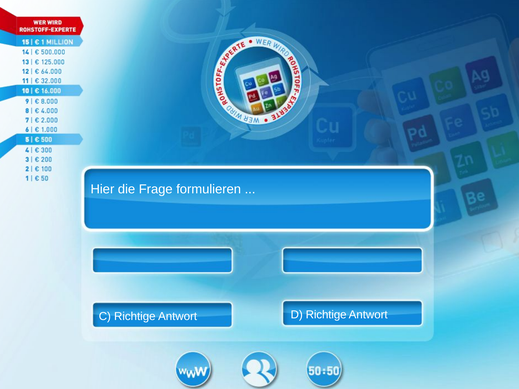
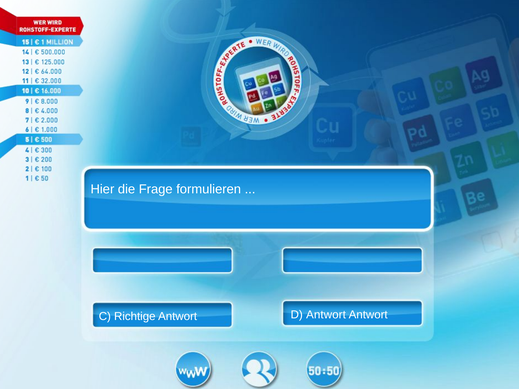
D Richtige: Richtige -> Antwort
